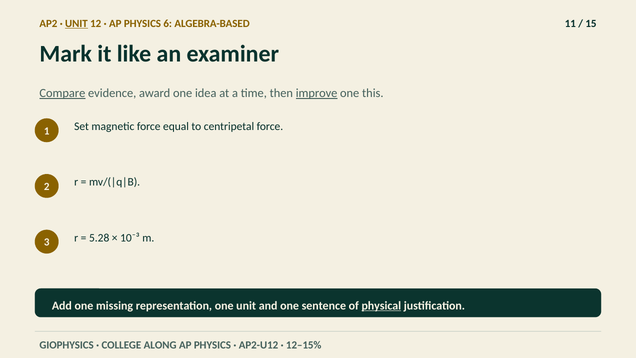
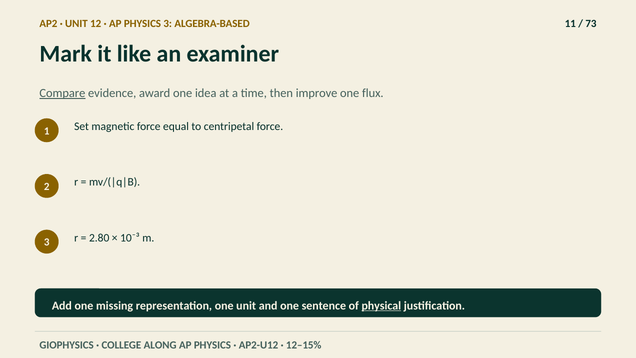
UNIT at (76, 24) underline: present -> none
PHYSICS 6: 6 -> 3
15: 15 -> 73
improve underline: present -> none
this: this -> flux
5.28: 5.28 -> 2.80
